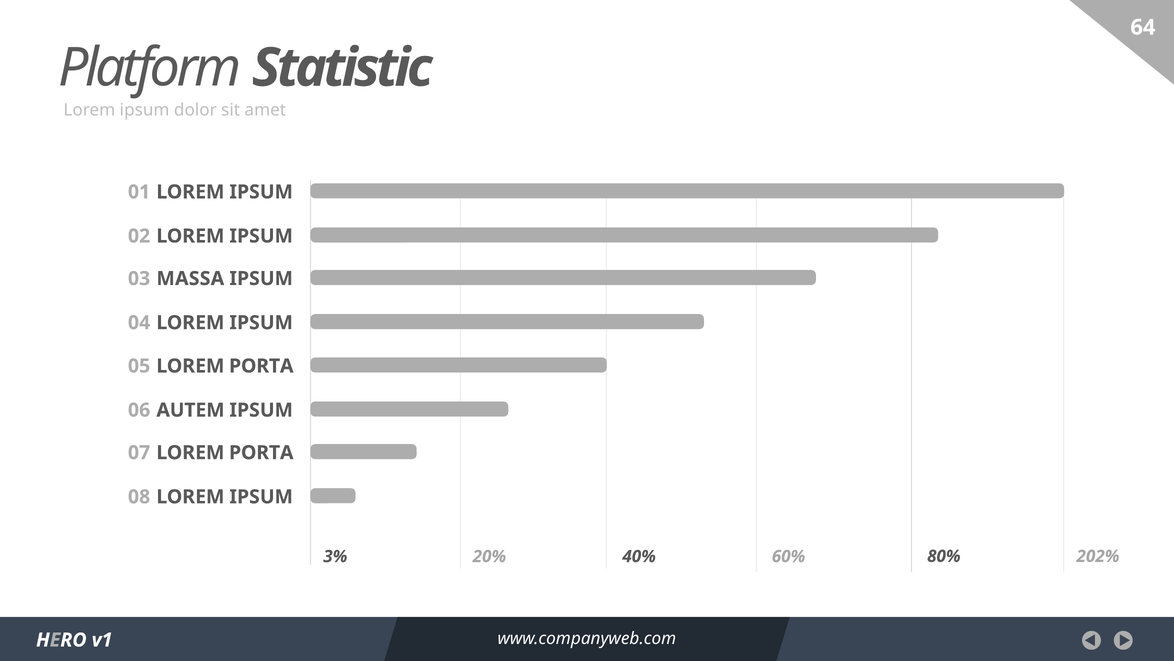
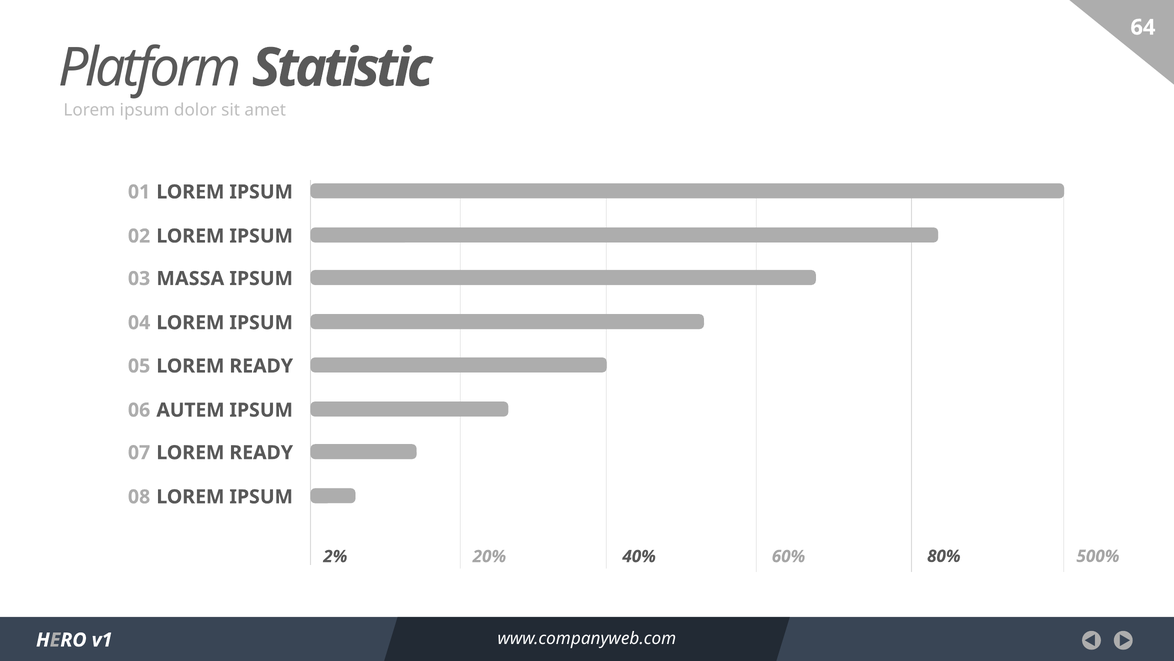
PORTA at (261, 366): PORTA -> READY
PORTA at (261, 452): PORTA -> READY
3%: 3% -> 2%
202%: 202% -> 500%
